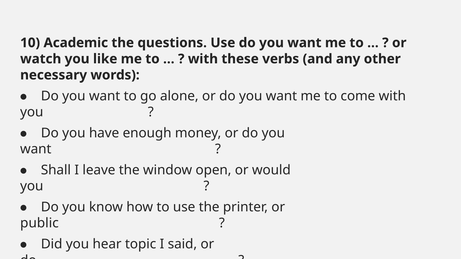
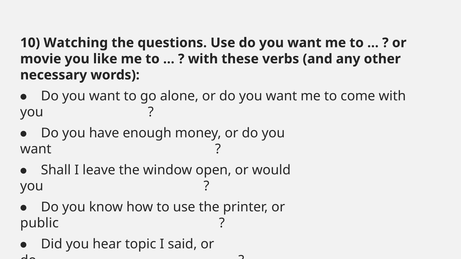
Academic: Academic -> Watching
watch: watch -> movie
